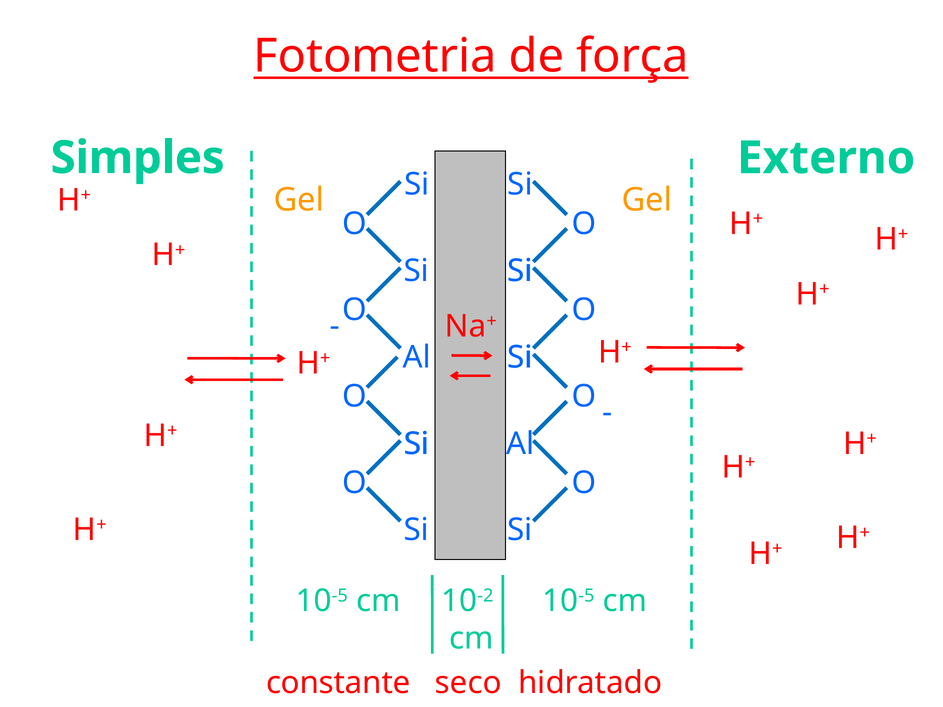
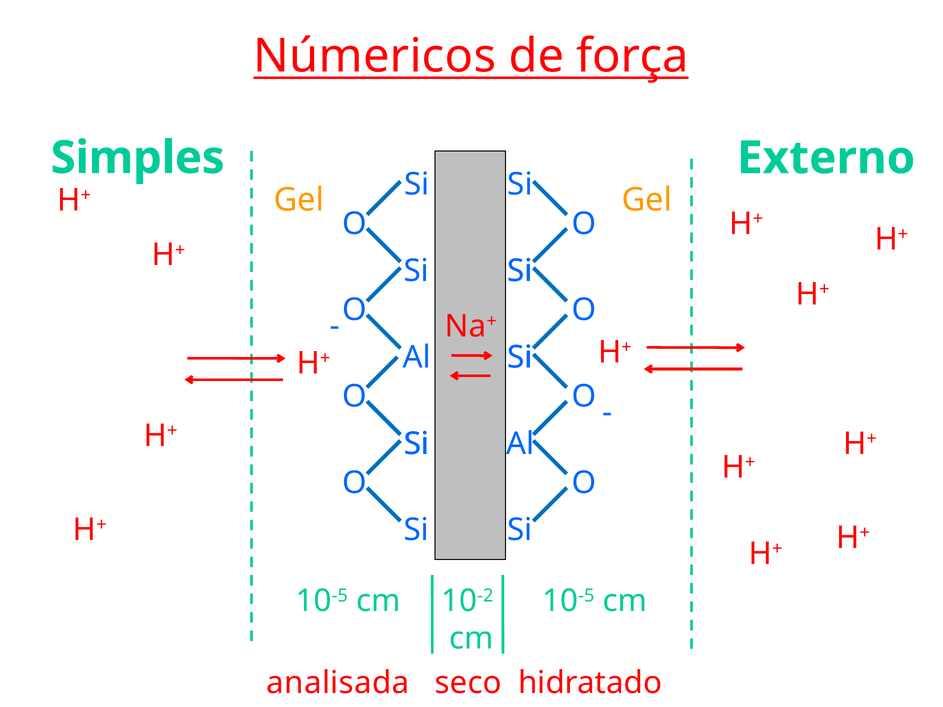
Fotometria: Fotometria -> Númericos
constante: constante -> analisada
